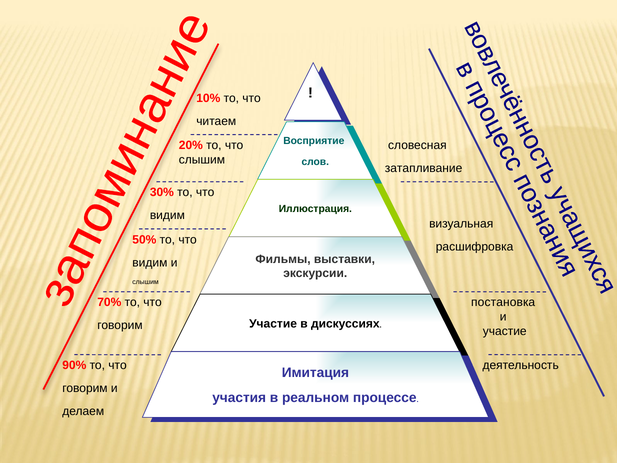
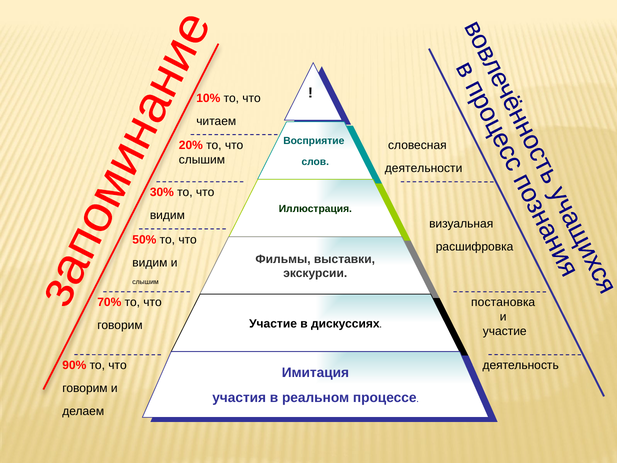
затапливание: затапливание -> деятельности
